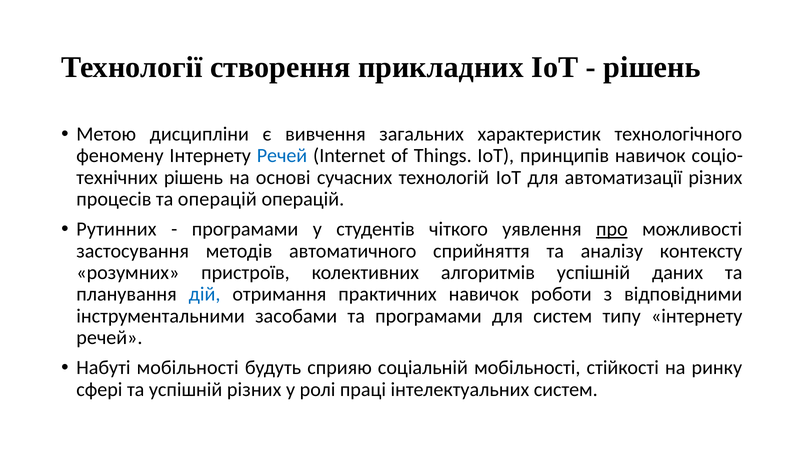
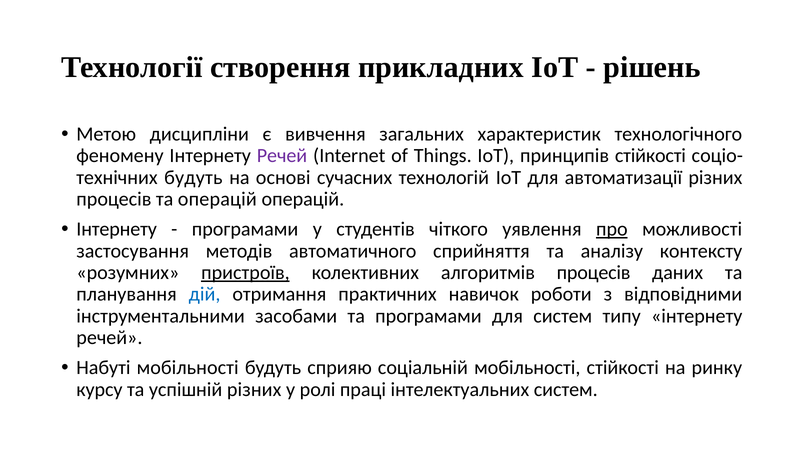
Речей at (282, 156) colour: blue -> purple
принципів навичок: навичок -> стійкості
рішень at (194, 178): рішень -> будуть
Рутинних at (116, 229): Рутинних -> Інтернету
пристроїв underline: none -> present
алгоритмів успішній: успішній -> процесів
сфері: сфері -> курсу
